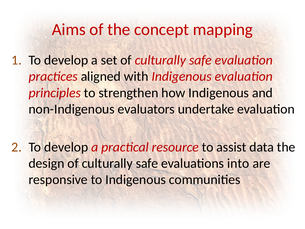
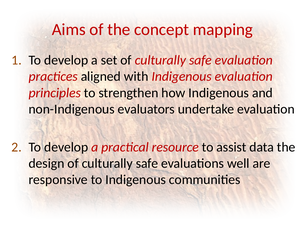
into: into -> well
